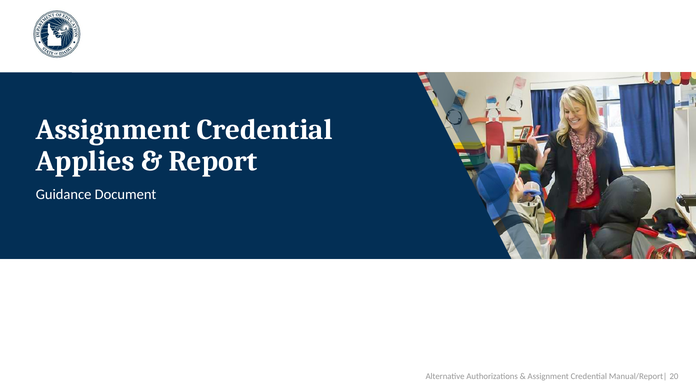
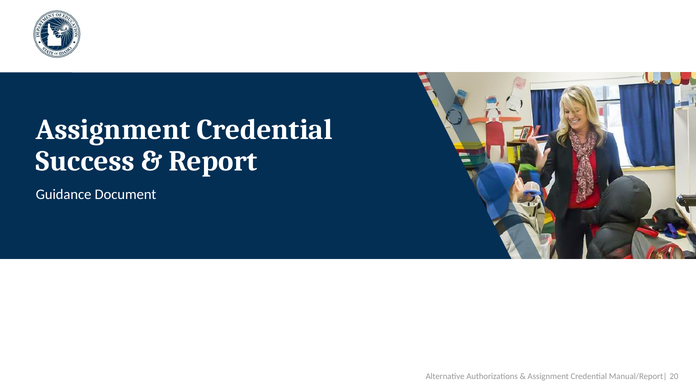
Applies: Applies -> Success
